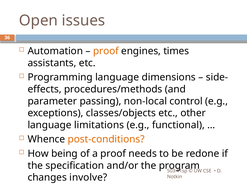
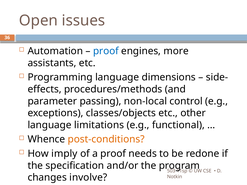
proof at (106, 51) colour: orange -> blue
times: times -> more
being: being -> imply
